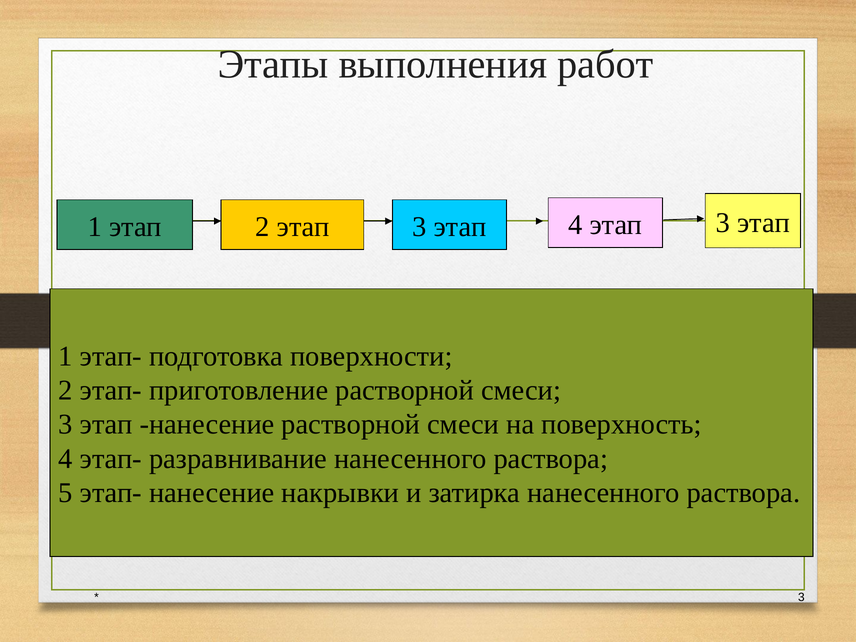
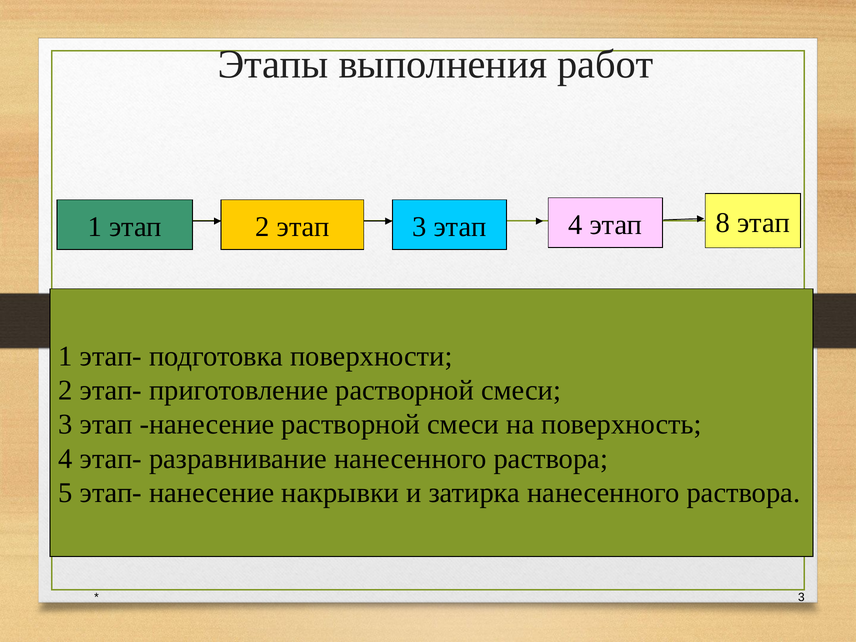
4 этап 3: 3 -> 8
